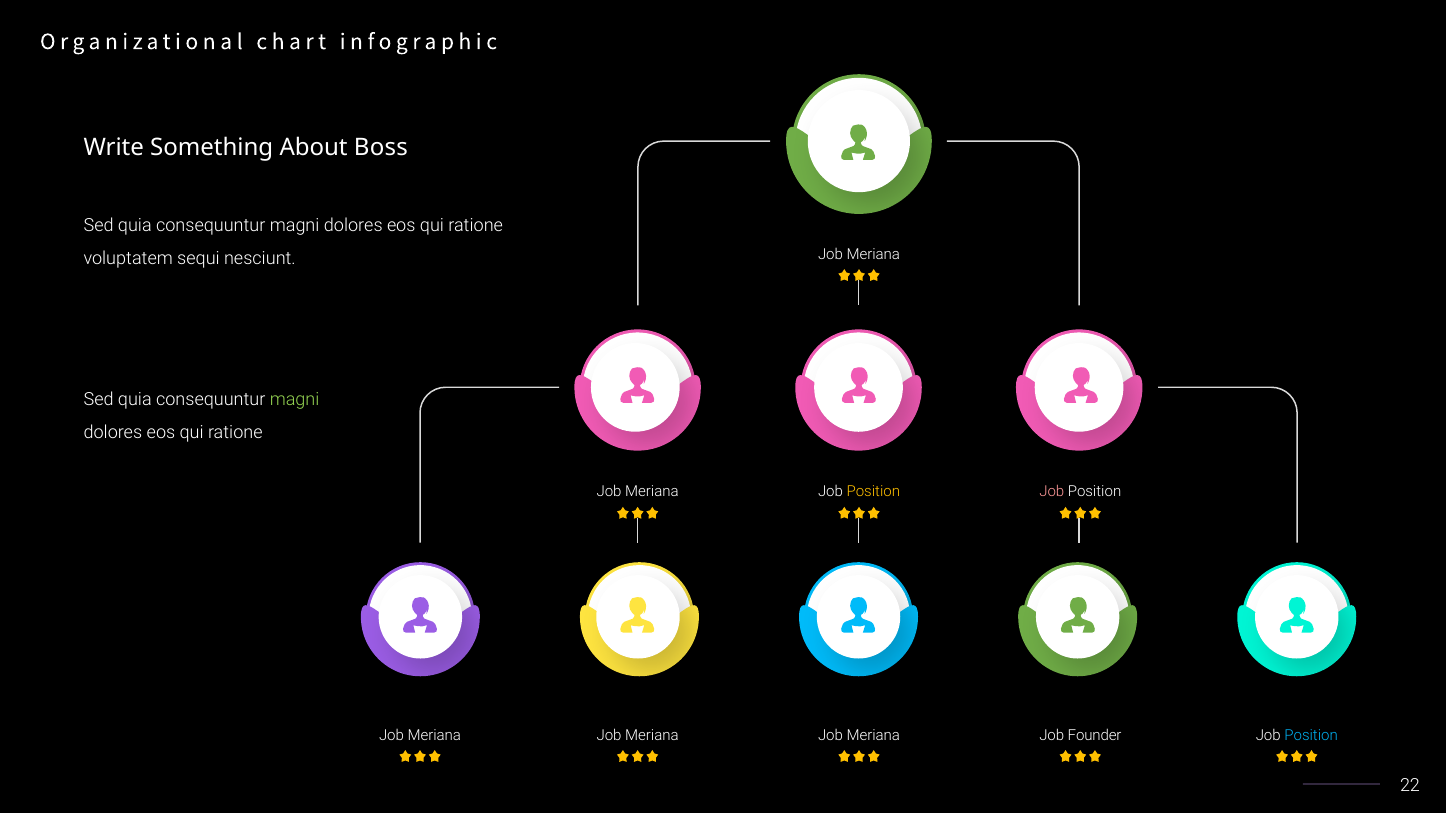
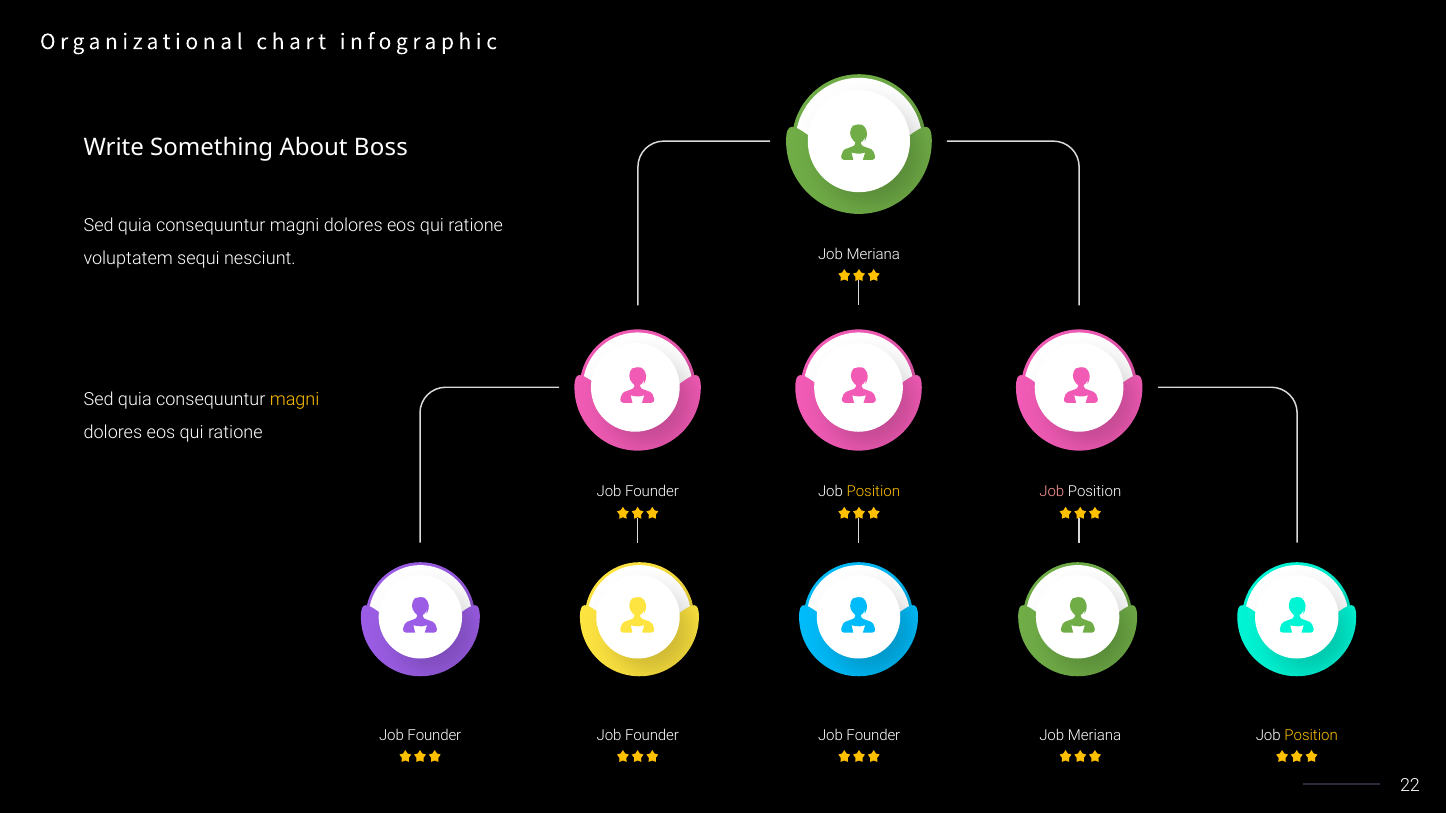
magni at (295, 400) colour: light green -> yellow
Meriana at (652, 492): Meriana -> Founder
Meriana at (434, 735): Meriana -> Founder
Meriana at (652, 735): Meriana -> Founder
Meriana at (873, 735): Meriana -> Founder
Founder at (1095, 735): Founder -> Meriana
Position at (1311, 735) colour: light blue -> yellow
